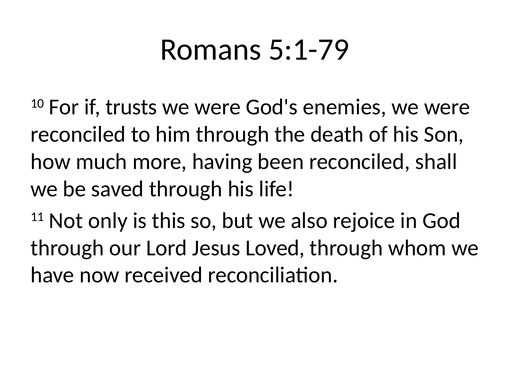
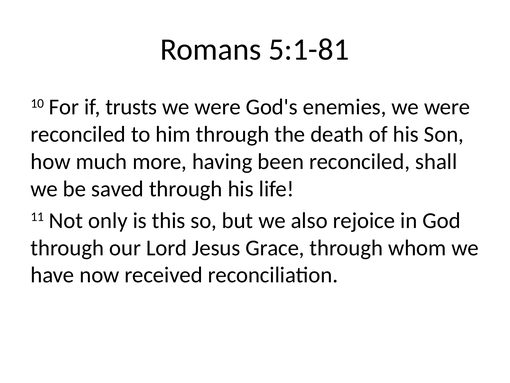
5:1-79: 5:1-79 -> 5:1-81
Loved: Loved -> Grace
